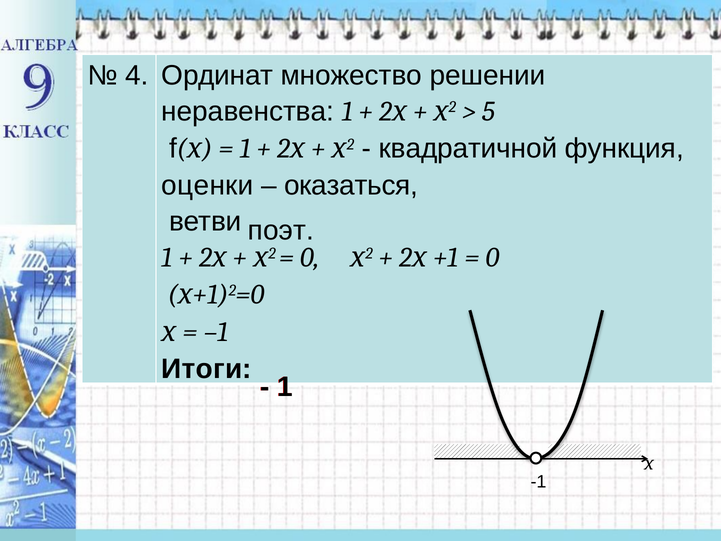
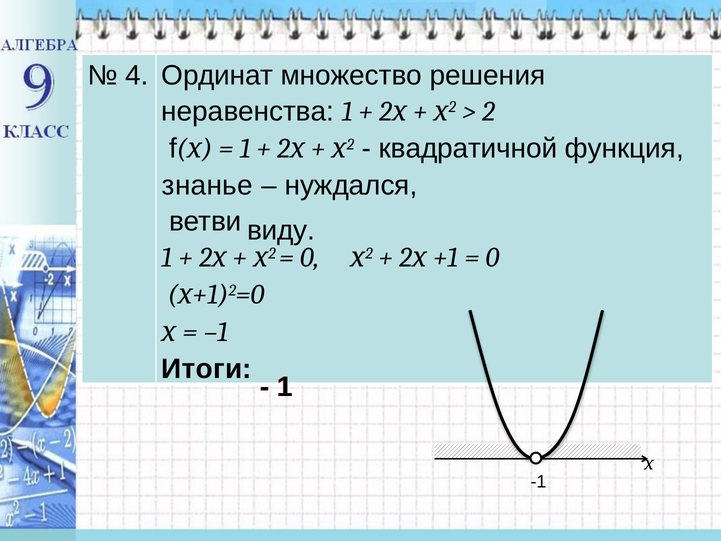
решении: решении -> решения
5 at (489, 111): 5 -> 2
оценки: оценки -> знанье
оказаться: оказаться -> нуждался
поэт: поэт -> виду
